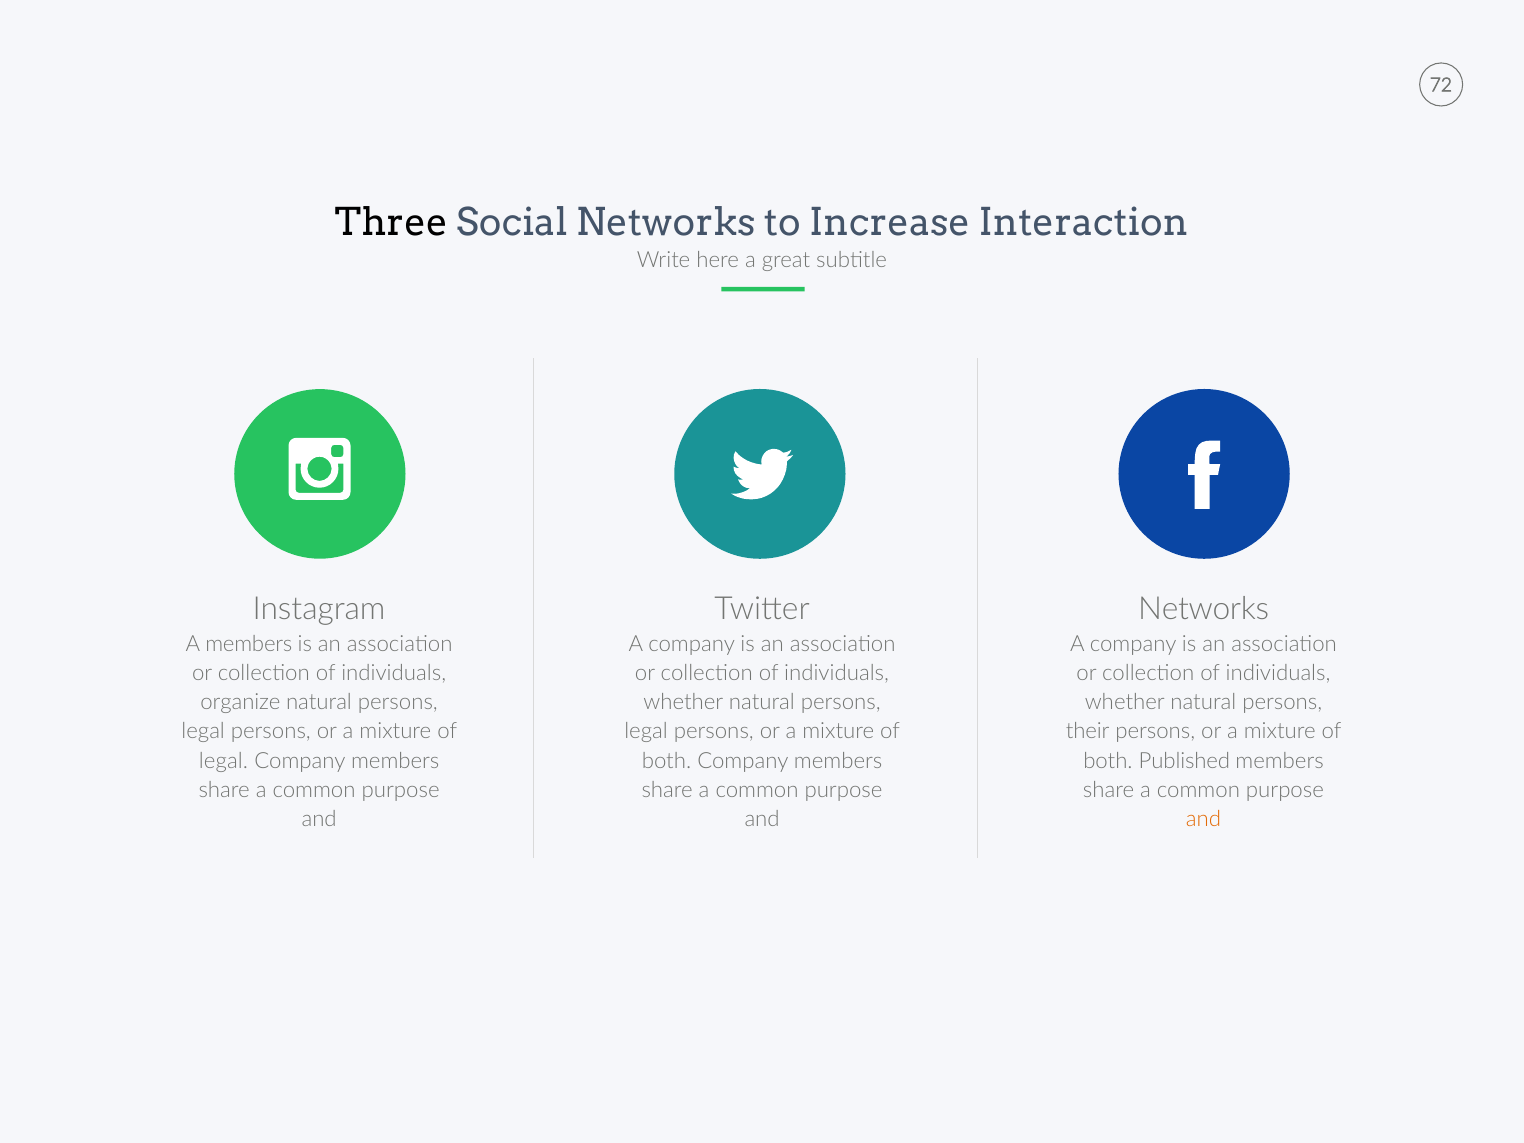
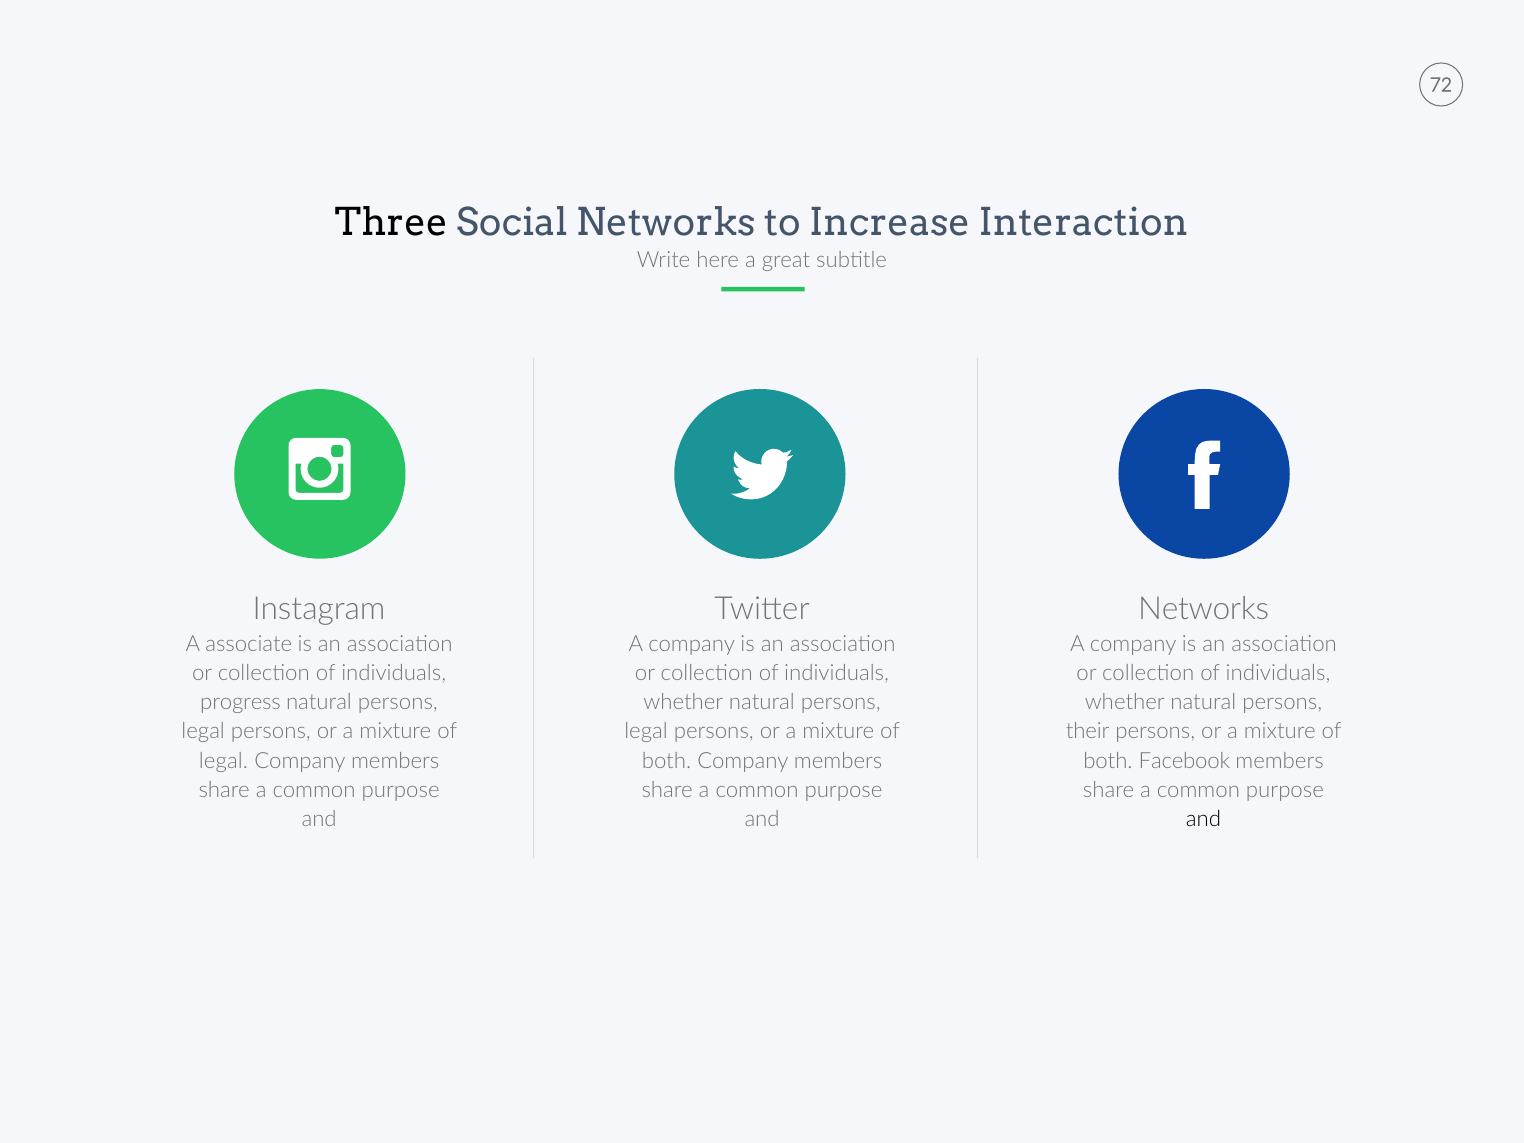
A members: members -> associate
organize: organize -> progress
Published: Published -> Facebook
and at (1204, 820) colour: orange -> black
